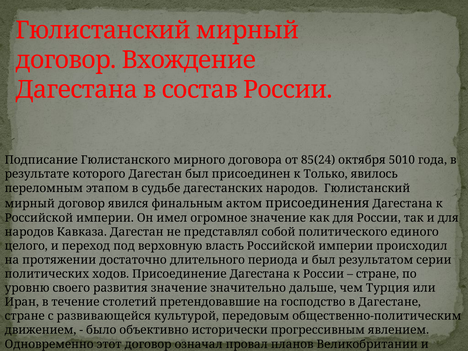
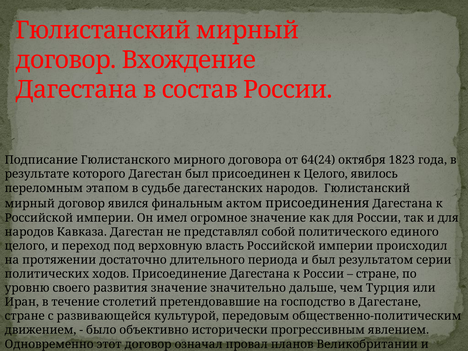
85(24: 85(24 -> 64(24
5010: 5010 -> 1823
к Только: Только -> Целого
